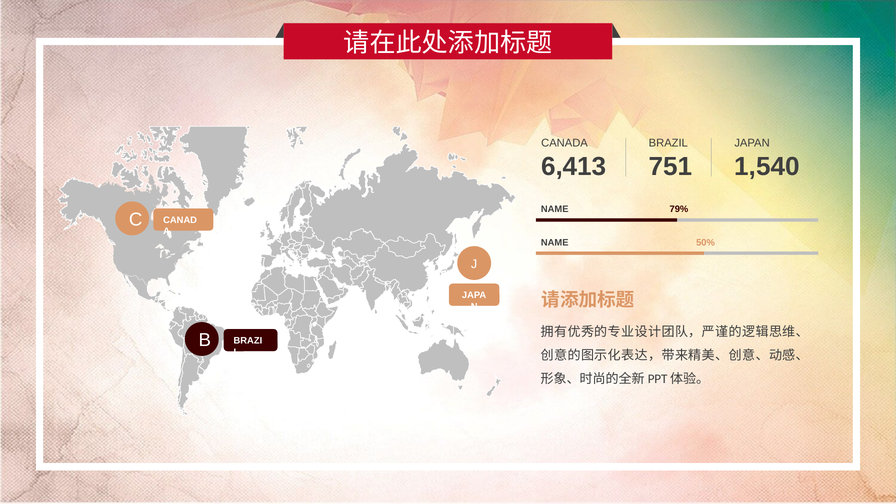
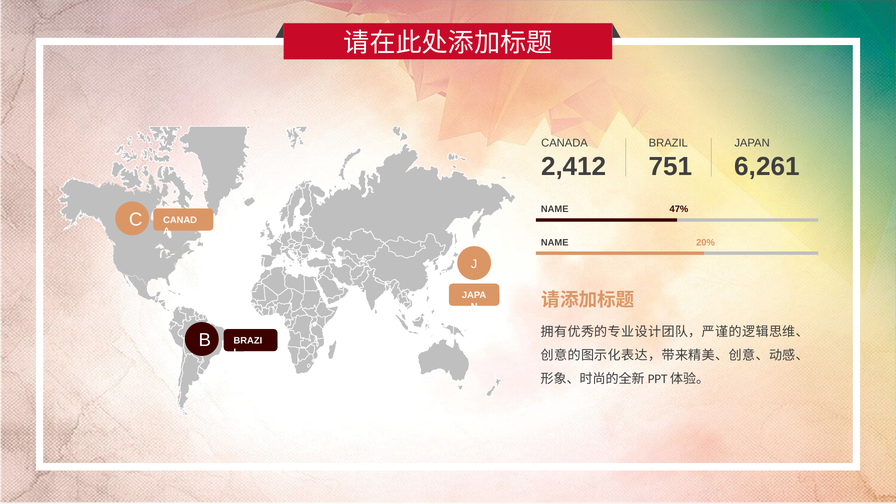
6,413: 6,413 -> 2,412
1,540: 1,540 -> 6,261
79%: 79% -> 47%
50%: 50% -> 20%
